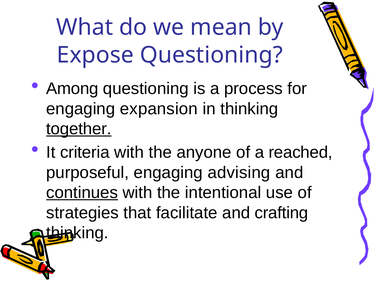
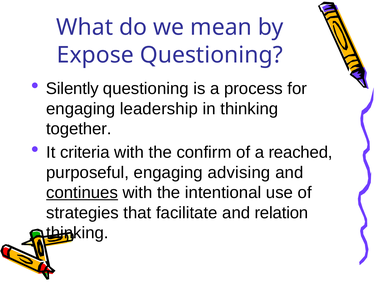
Among: Among -> Silently
expansion: expansion -> leadership
together underline: present -> none
anyone: anyone -> confirm
crafting: crafting -> relation
